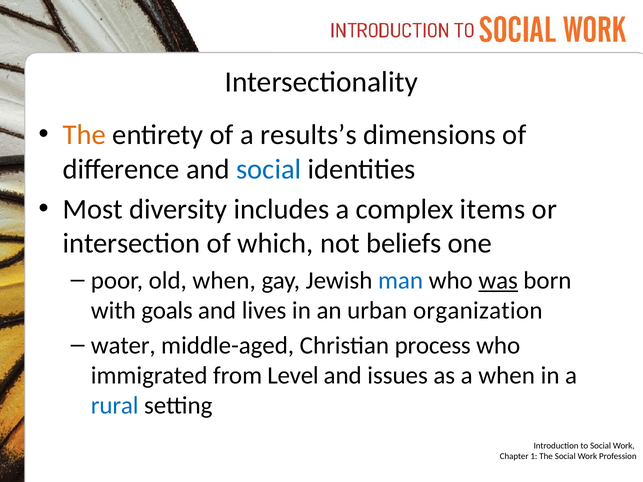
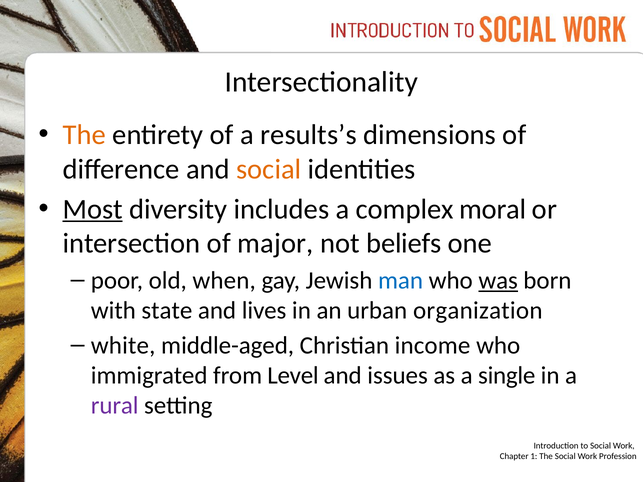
social at (269, 169) colour: blue -> orange
Most underline: none -> present
items: items -> moral
which: which -> major
goals: goals -> state
water: water -> white
process: process -> income
a when: when -> single
rural colour: blue -> purple
